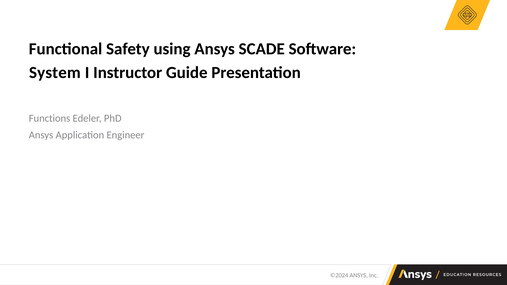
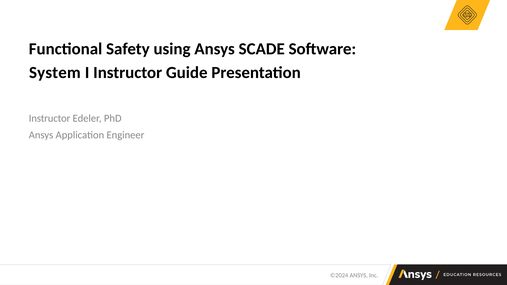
Functions at (50, 118): Functions -> Instructor
